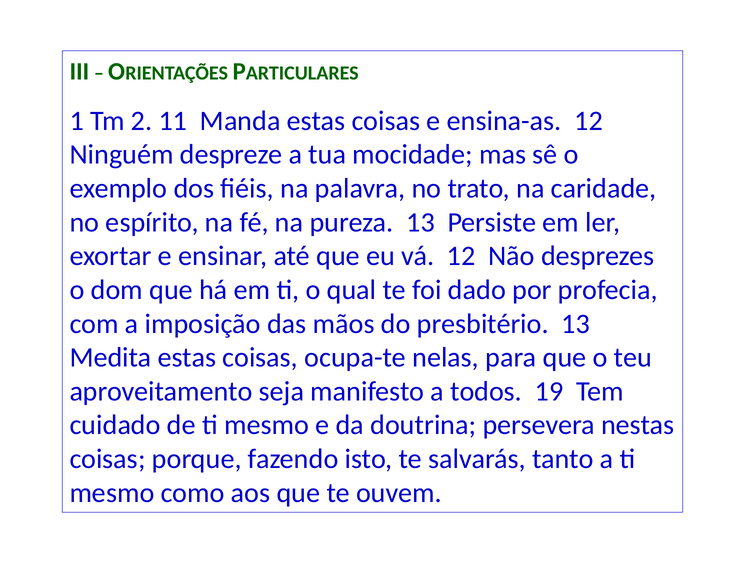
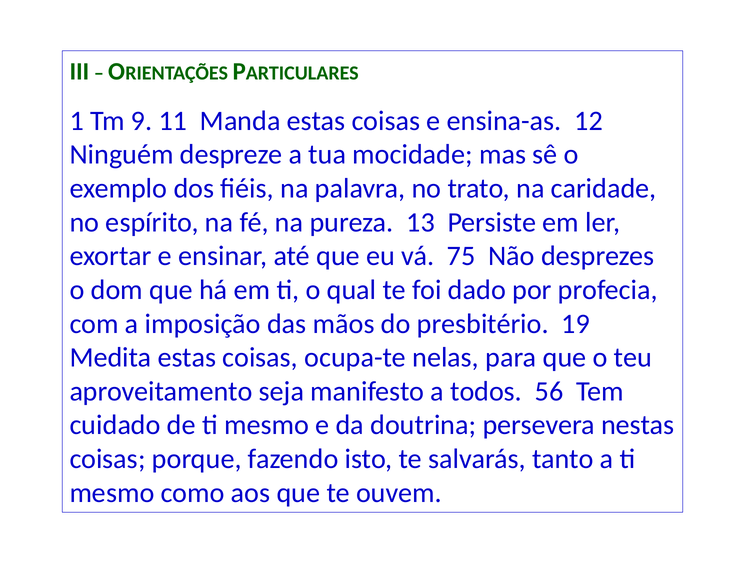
2: 2 -> 9
vá 12: 12 -> 75
presbitério 13: 13 -> 19
19: 19 -> 56
